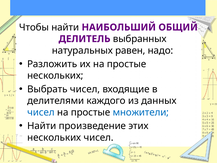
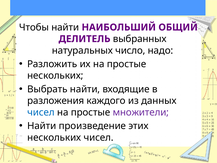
равен: равен -> число
Выбрать чисел: чисел -> найти
делителями: делителями -> разложения
множители colour: blue -> purple
